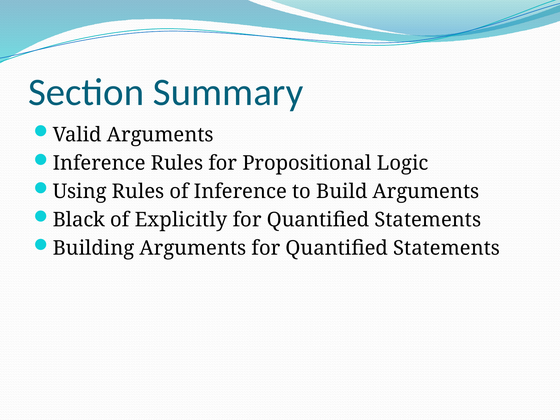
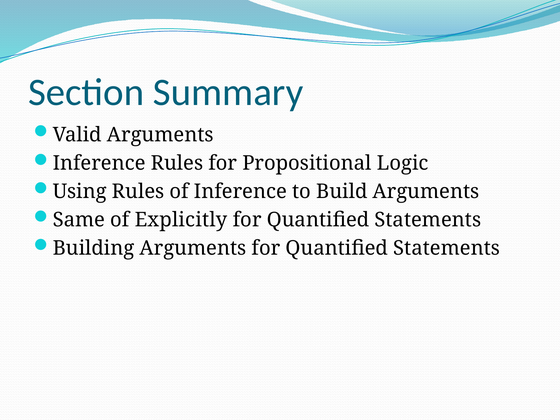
Black: Black -> Same
